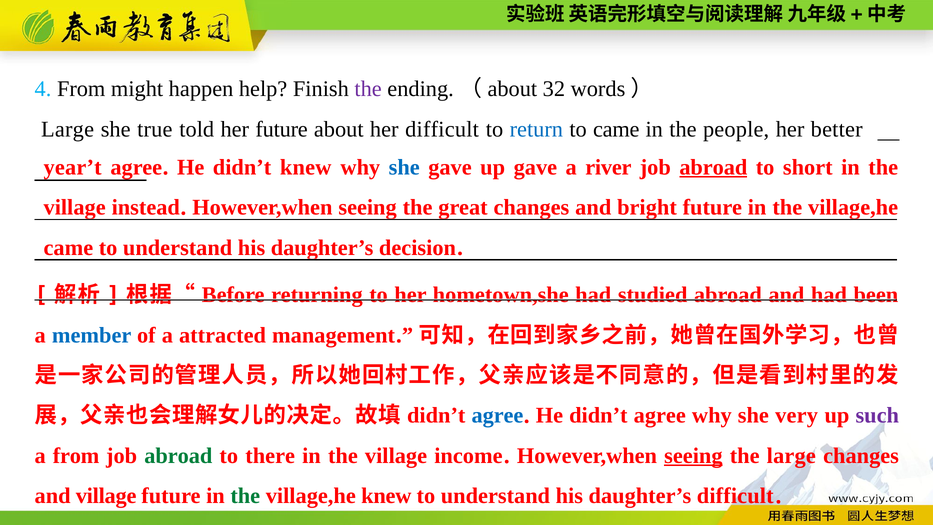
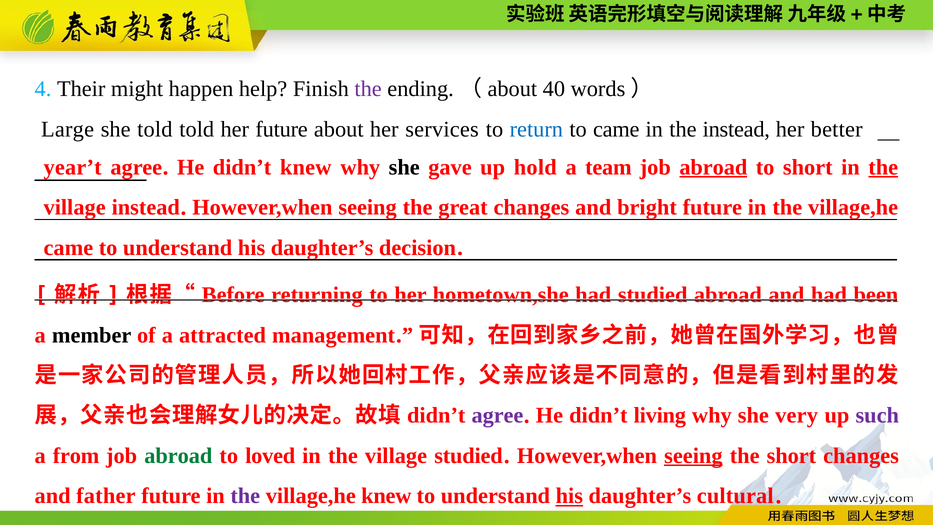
4 From: From -> Their
32: 32 -> 40
she true: true -> told
her difficult: difficult -> services
the people: people -> instead
she at (404, 167) colour: blue -> black
up gave: gave -> hold
river: river -> team
the at (883, 167) underline: none -> present
member colour: blue -> black
agree at (497, 415) colour: blue -> purple
He didn’t agree: agree -> living
there: there -> loved
village income: income -> studied
the large: large -> short
and village: village -> father
the at (245, 496) colour: green -> purple
his at (569, 496) underline: none -> present
daughter’s difficult: difficult -> cultural
